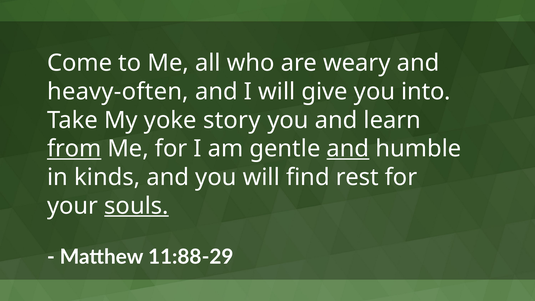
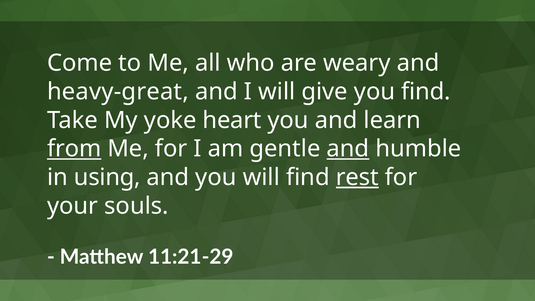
heavy-often: heavy-often -> heavy-great
you into: into -> find
story: story -> heart
kinds: kinds -> using
rest underline: none -> present
souls underline: present -> none
11:88-29: 11:88-29 -> 11:21-29
